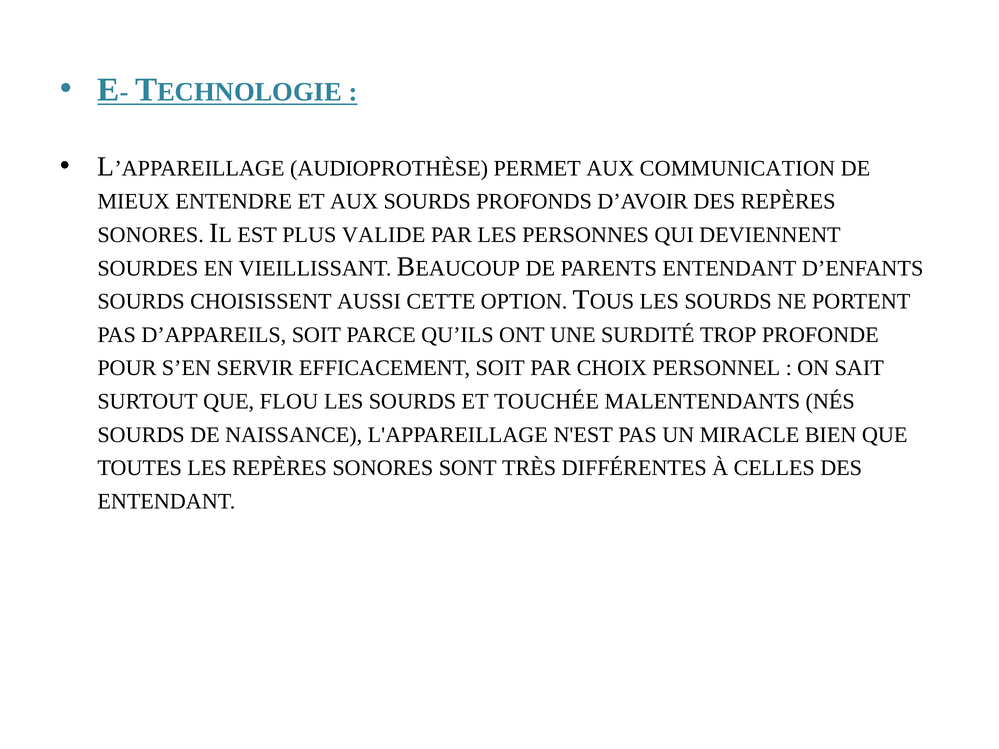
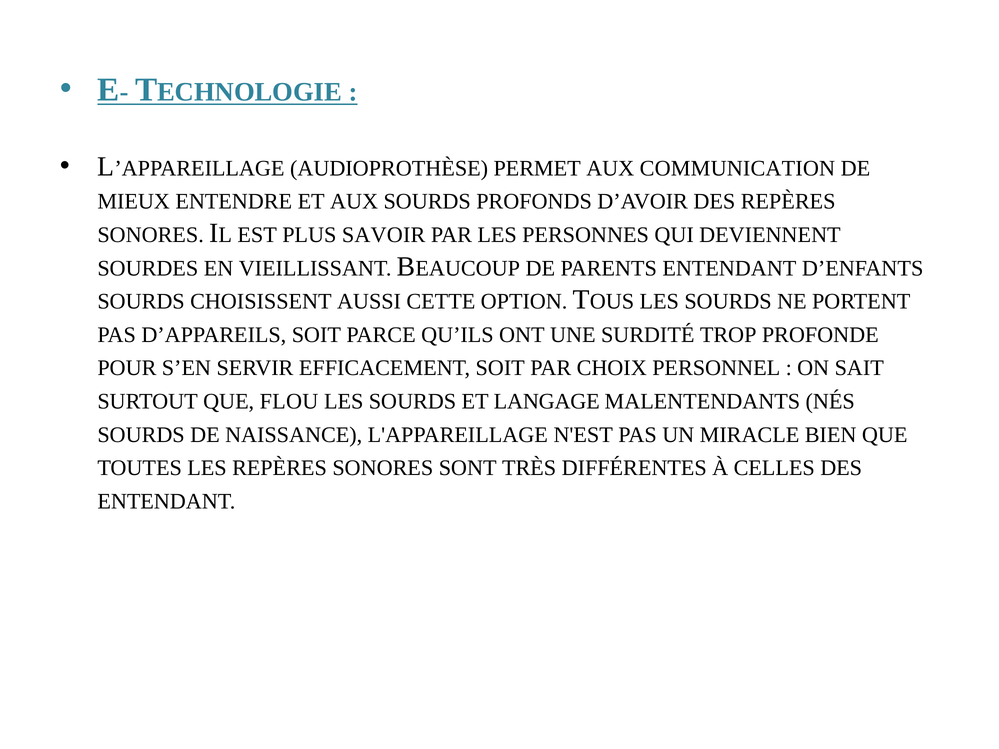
VALIDE: VALIDE -> SAVOIR
TOUCHÉE: TOUCHÉE -> LANGAGE
